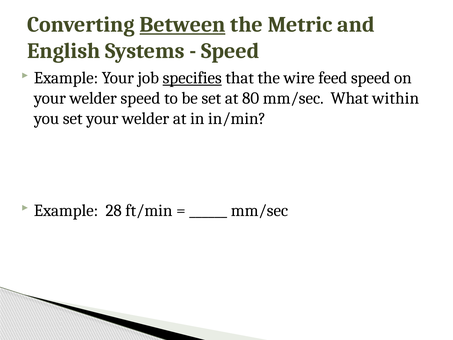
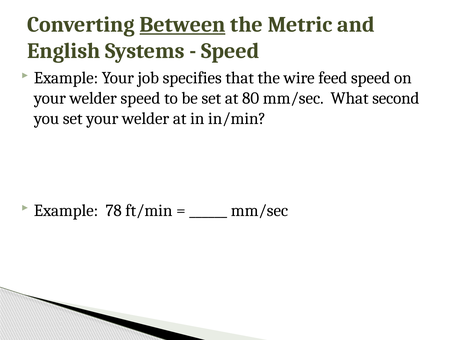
specifies underline: present -> none
within: within -> second
28: 28 -> 78
